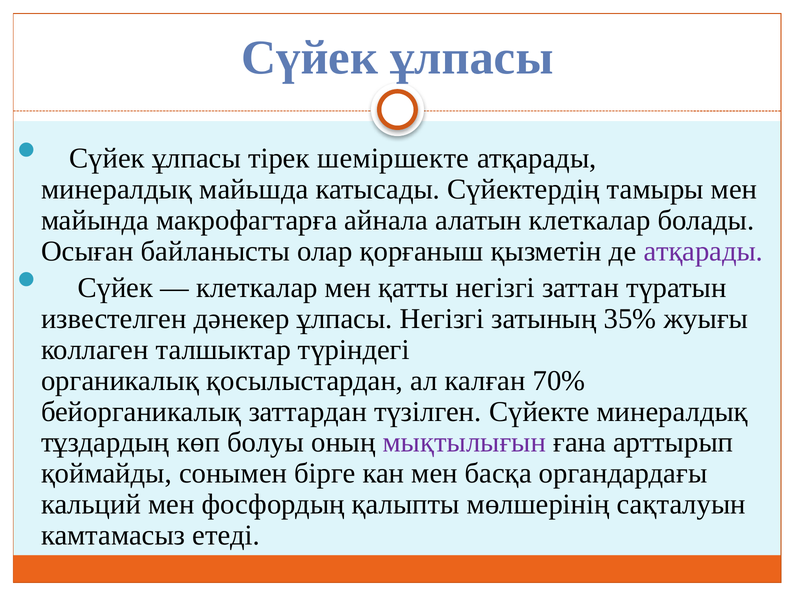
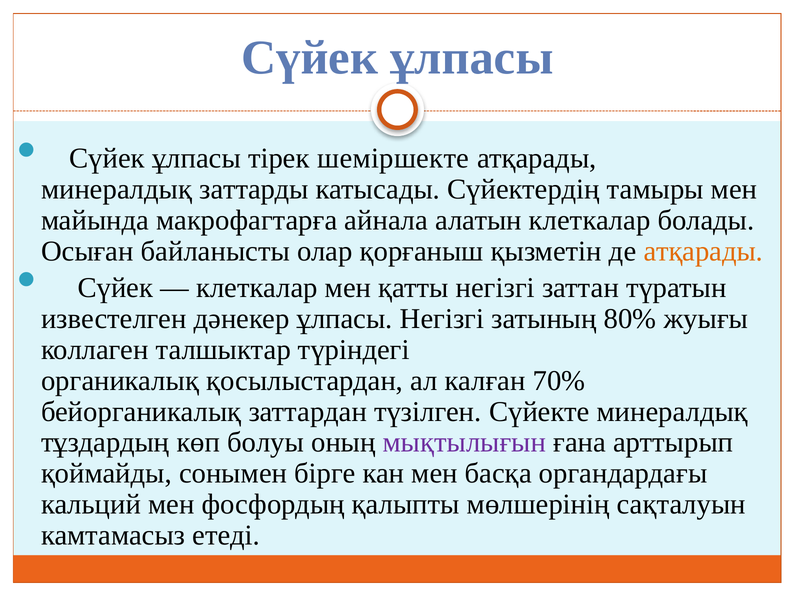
майьшда: майьшда -> заттарды
атқарады at (703, 251) colour: purple -> orange
35%: 35% -> 80%
